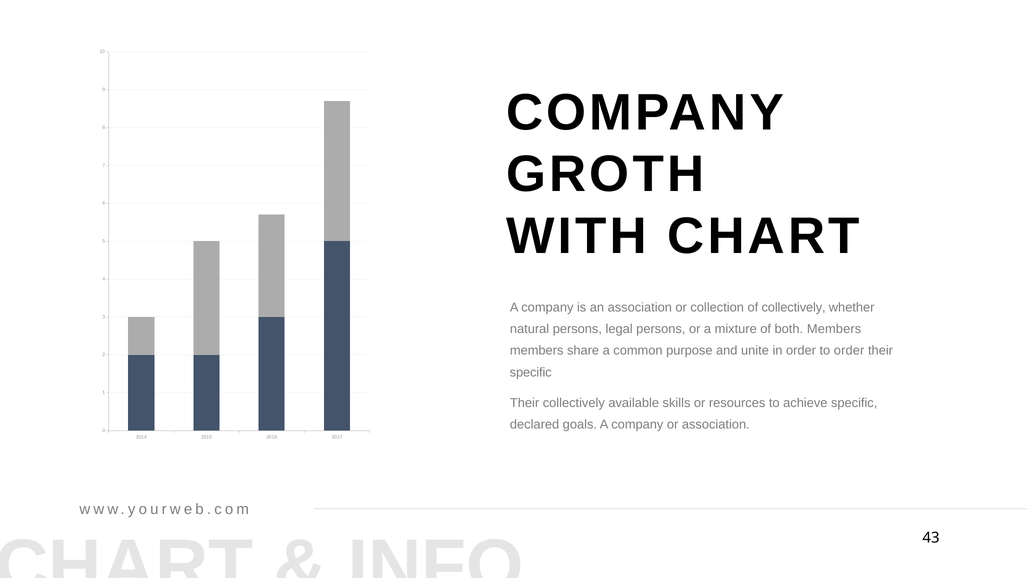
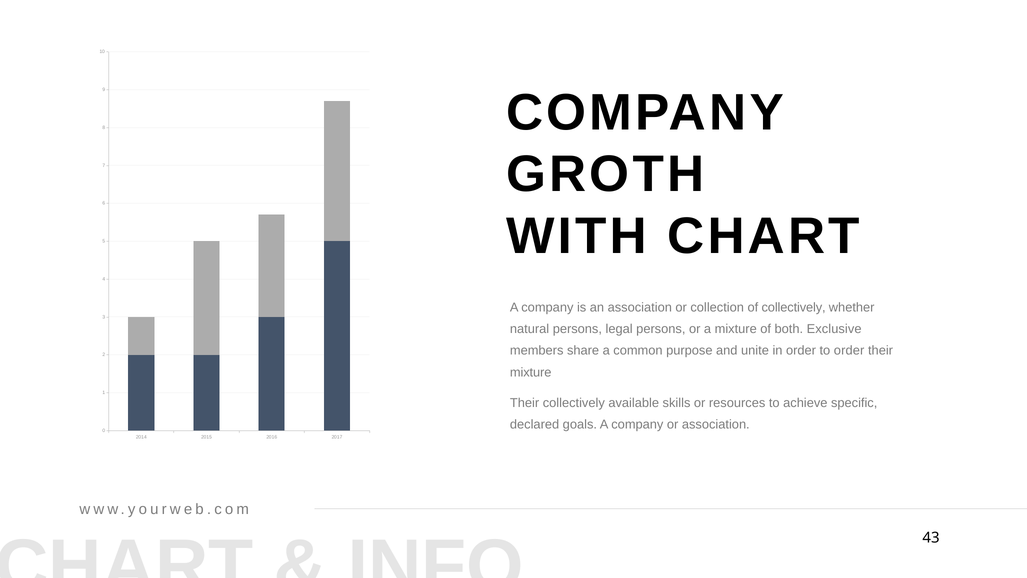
both Members: Members -> Exclusive
specific at (531, 372): specific -> mixture
